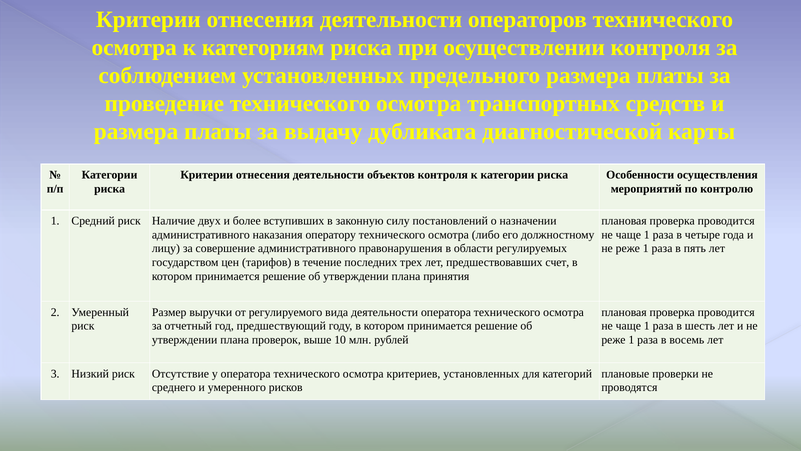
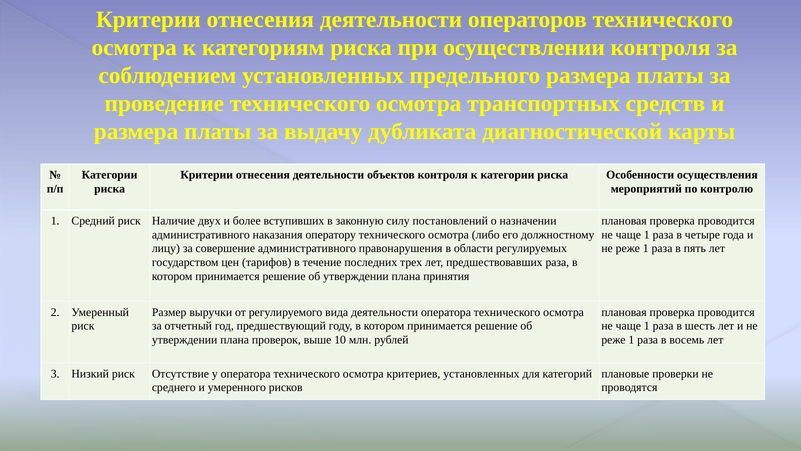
предшествовавших счет: счет -> раза
